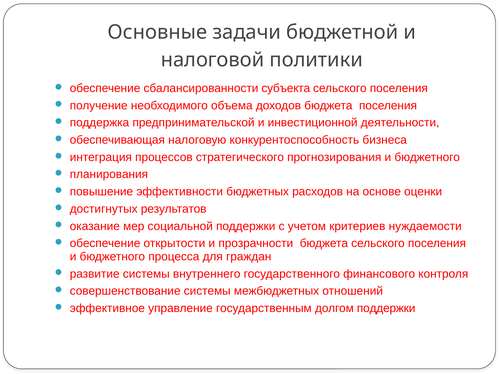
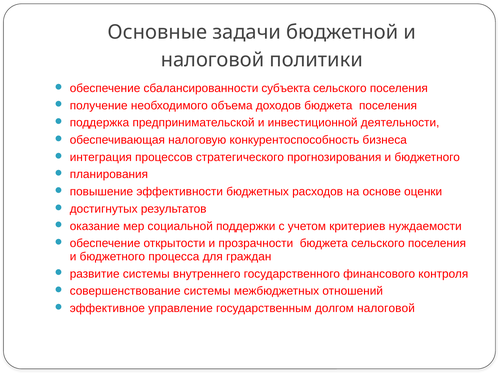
долгом поддержки: поддержки -> налоговой
